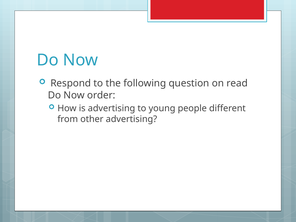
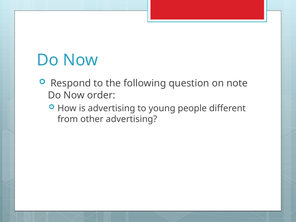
read: read -> note
